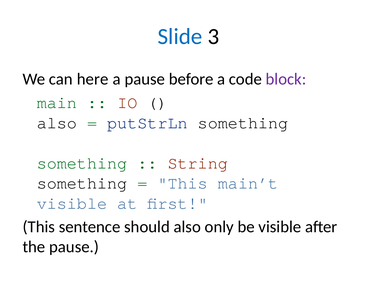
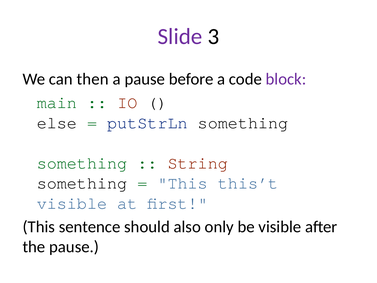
Slide colour: blue -> purple
here: here -> then
also at (57, 123): also -> else
main’t: main’t -> this’t
